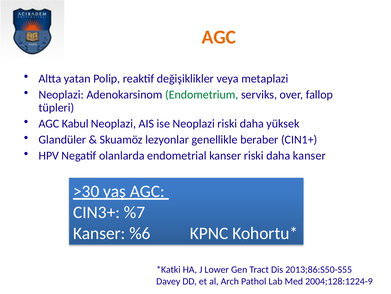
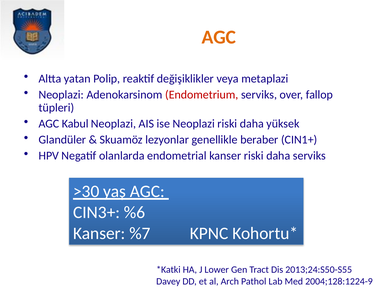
Endometrium colour: green -> red
daha kanser: kanser -> serviks
%7: %7 -> %6
%6: %6 -> %7
2013;86:S50-S55: 2013;86:S50-S55 -> 2013;24:S50-S55
